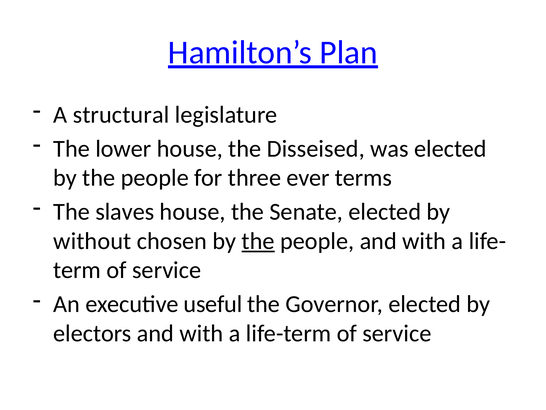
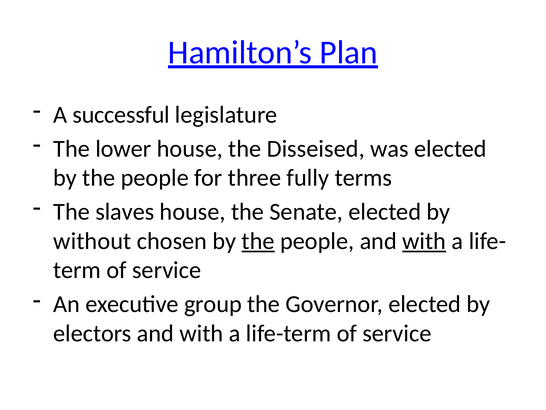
structural: structural -> successful
ever: ever -> fully
with at (424, 241) underline: none -> present
useful: useful -> group
